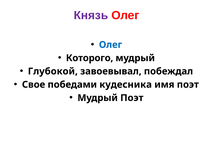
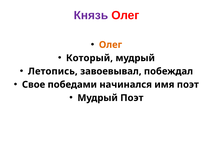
Олег at (111, 45) colour: blue -> orange
Которого: Которого -> Который
Глубокой: Глубокой -> Летопись
кудесника: кудесника -> начинался
